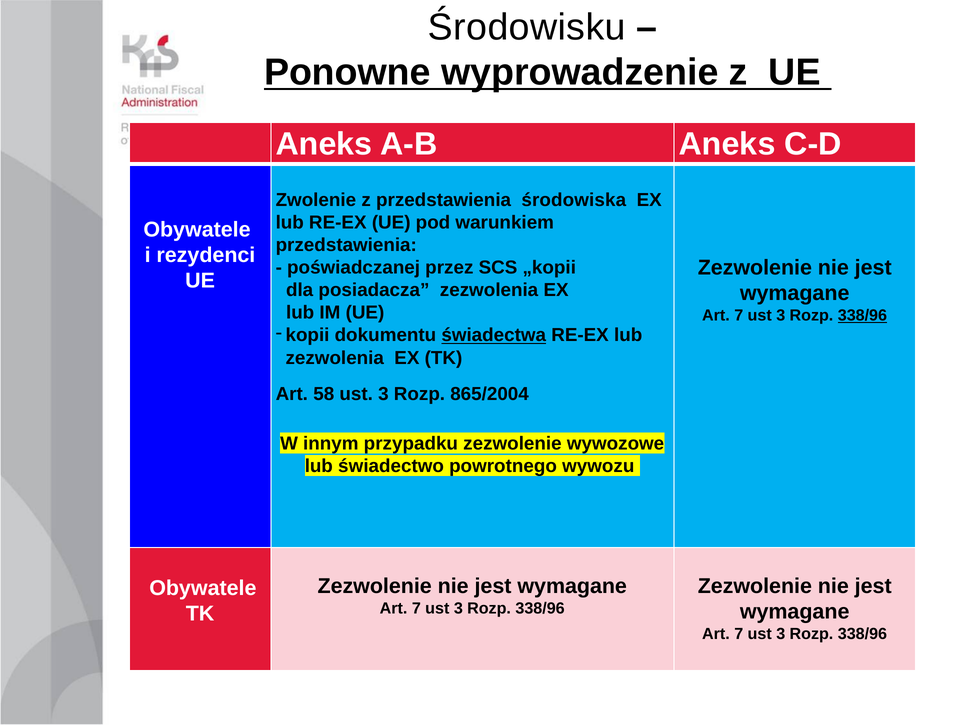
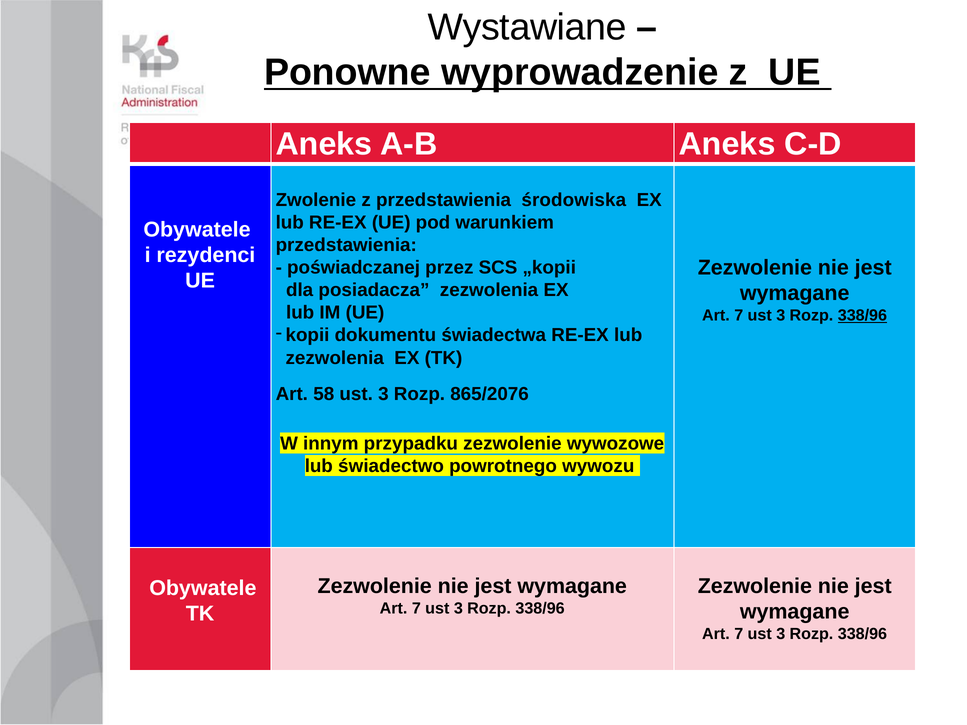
Środowisku: Środowisku -> Wystawiane
świadectwa underline: present -> none
865/2004: 865/2004 -> 865/2076
